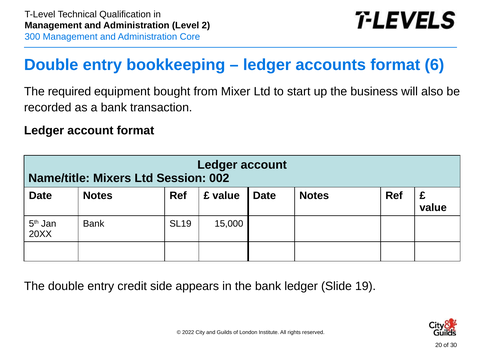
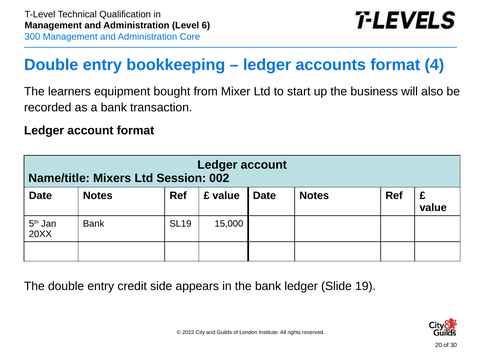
2: 2 -> 6
6: 6 -> 4
required: required -> learners
